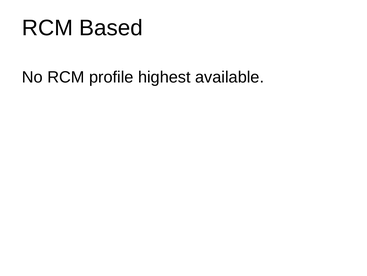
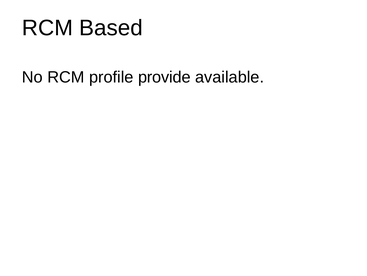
highest: highest -> provide
